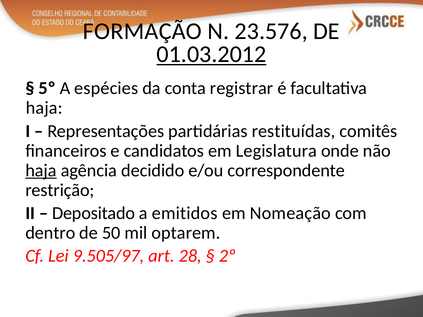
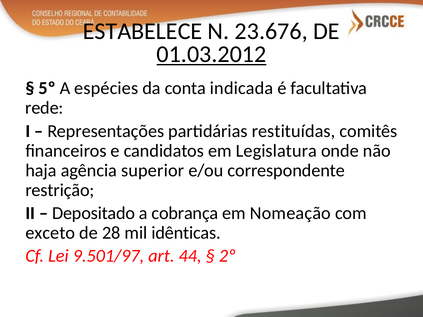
FORMAÇÃO: FORMAÇÃO -> ESTABELECE
23.576: 23.576 -> 23.676
registrar: registrar -> indicada
haja at (44, 108): haja -> rede
haja at (41, 170) underline: present -> none
decidido: decidido -> superior
emitidos: emitidos -> cobrança
dentro: dentro -> exceto
50: 50 -> 28
optarem: optarem -> idênticas
9.505/97: 9.505/97 -> 9.501/97
28: 28 -> 44
